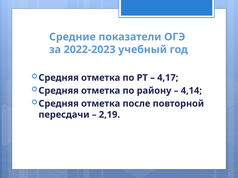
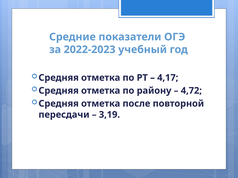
4,14: 4,14 -> 4,72
2,19: 2,19 -> 3,19
